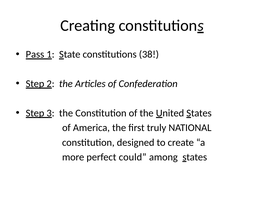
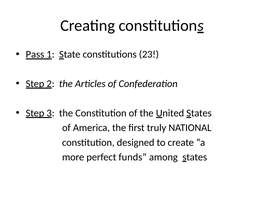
38: 38 -> 23
could: could -> funds
